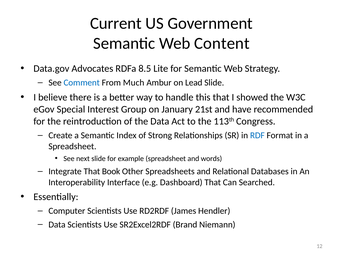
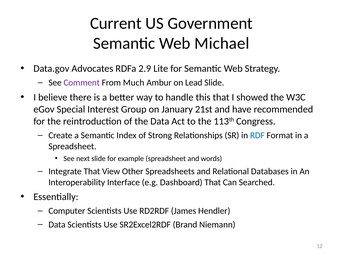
Content: Content -> Michael
8.5: 8.5 -> 2.9
Comment colour: blue -> purple
Book: Book -> View
